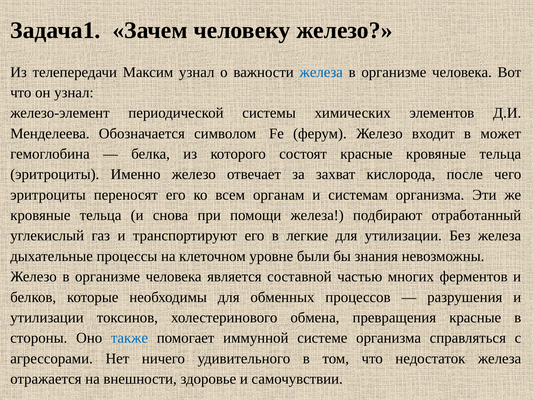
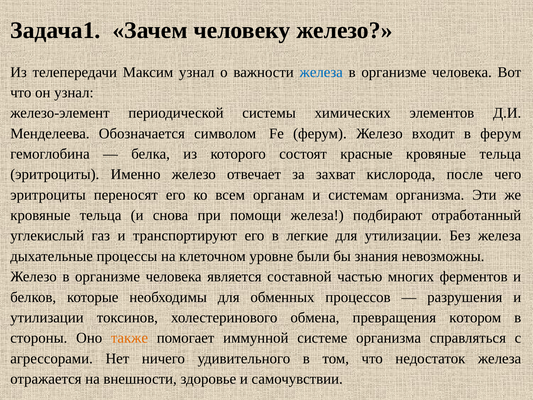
в может: может -> ферум
превращения красные: красные -> котором
также colour: blue -> orange
